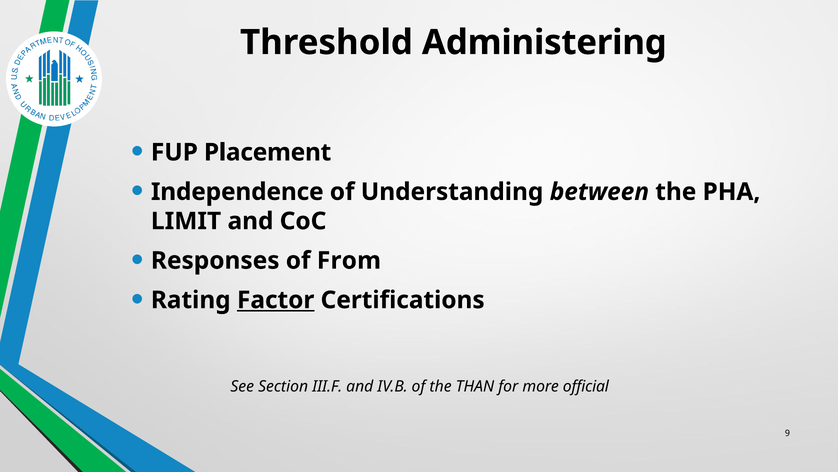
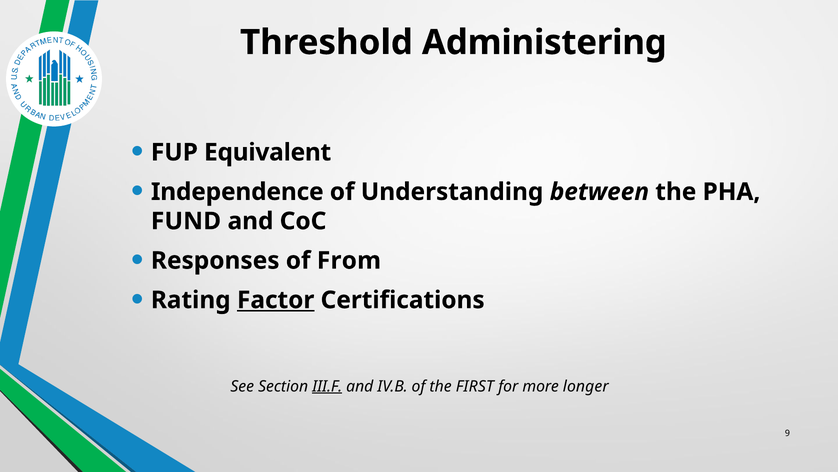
Placement: Placement -> Equivalent
LIMIT: LIMIT -> FUND
III.F underline: none -> present
THAN: THAN -> FIRST
official: official -> longer
